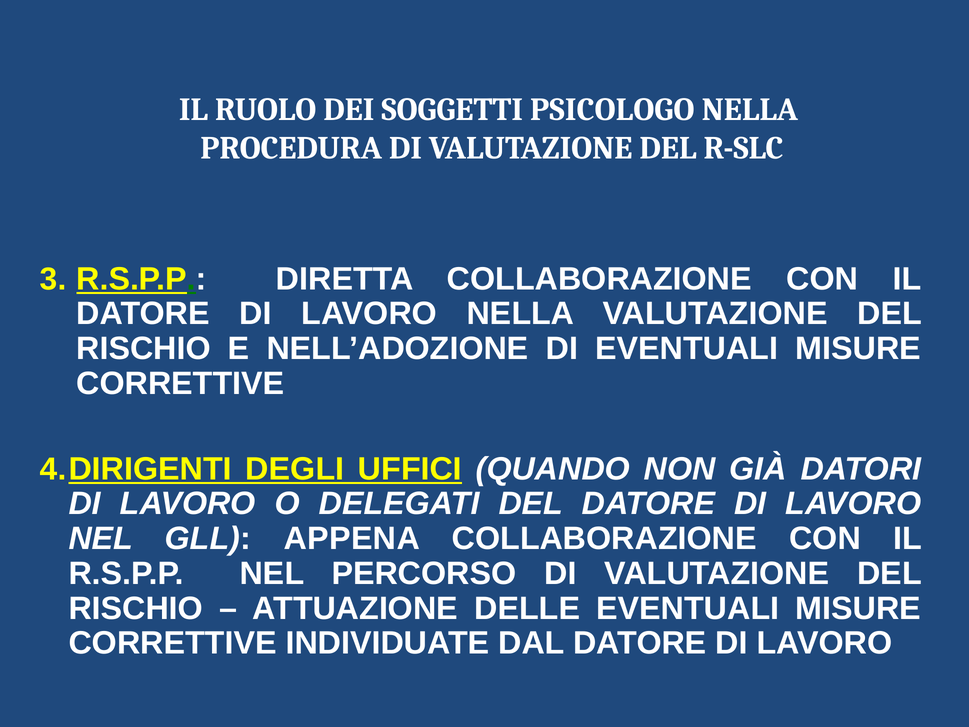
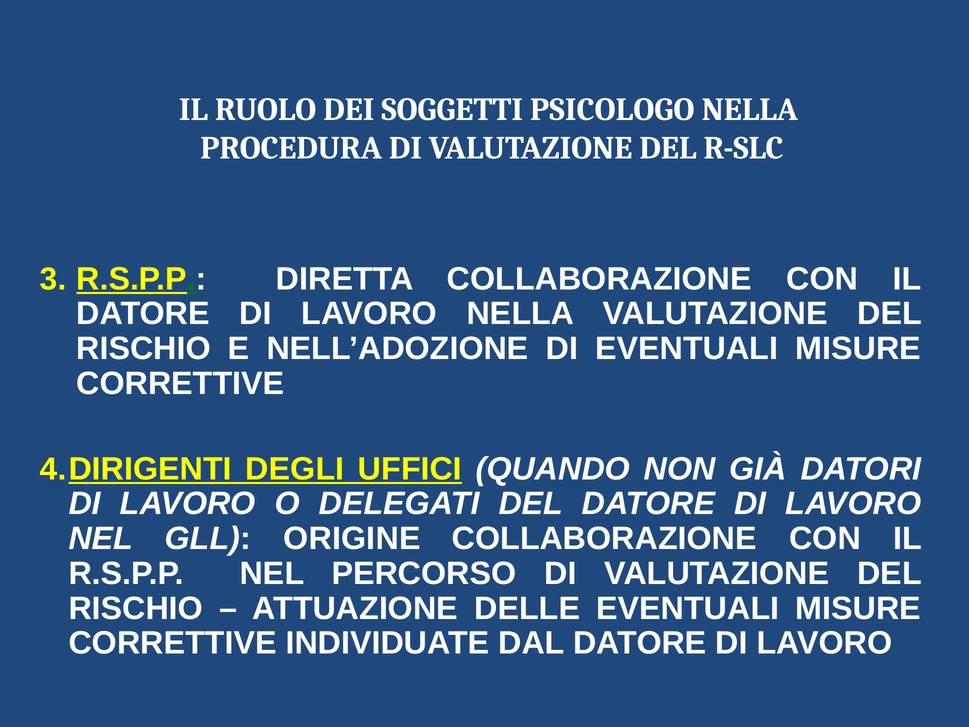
APPENA: APPENA -> ORIGINE
